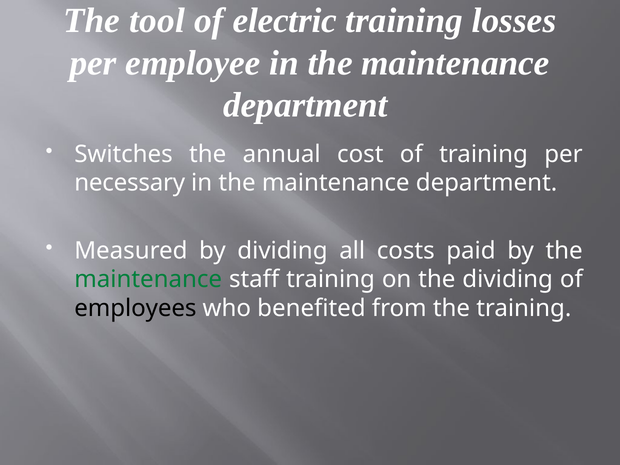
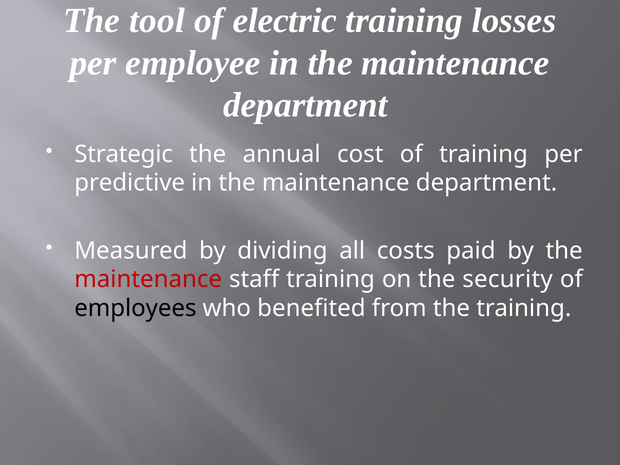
Switches: Switches -> Strategic
necessary: necessary -> predictive
maintenance at (148, 280) colour: green -> red
the dividing: dividing -> security
